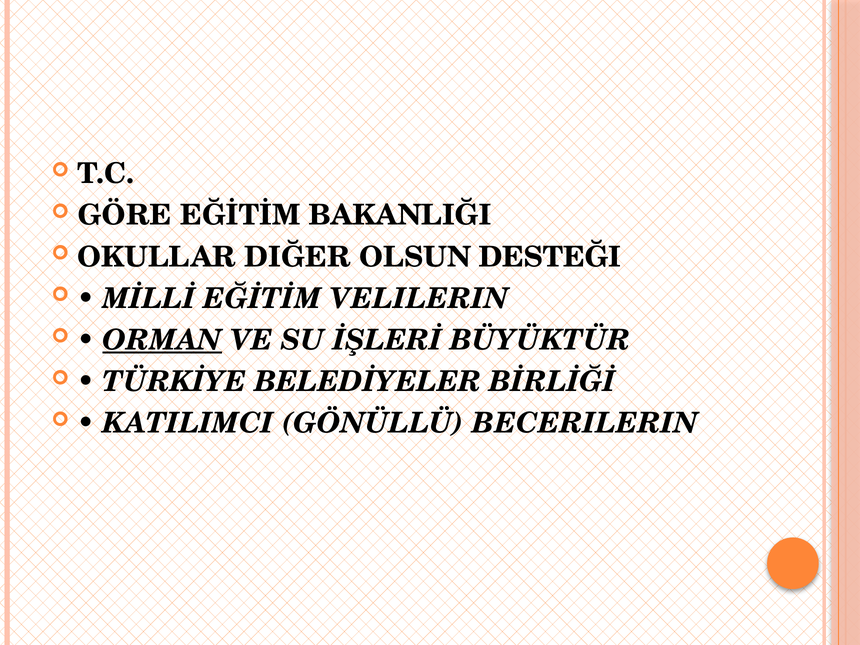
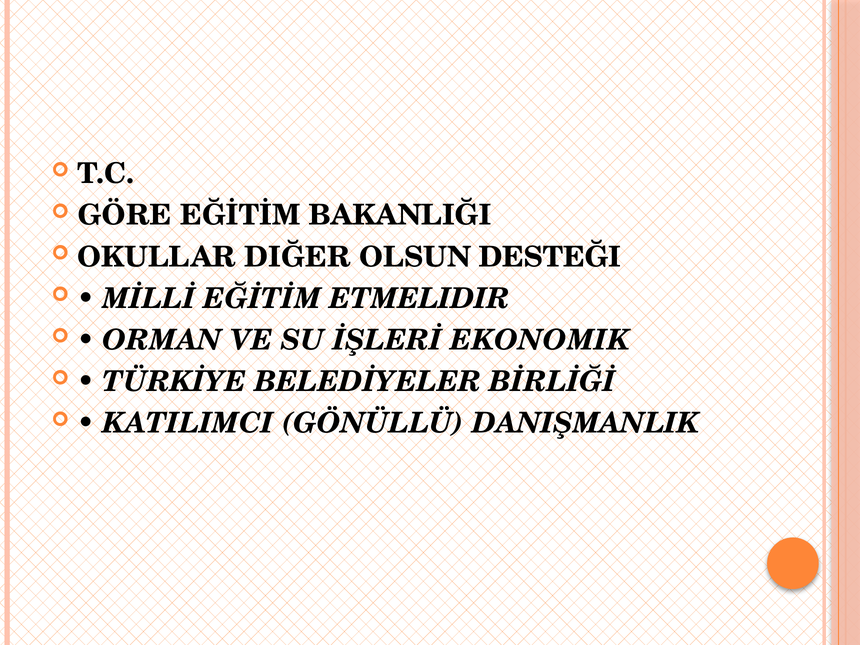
VELILERIN: VELILERIN -> ETMELIDIR
ORMAN underline: present -> none
BÜYÜKTÜR: BÜYÜKTÜR -> EKONOMIK
BECERILERIN: BECERILERIN -> DANIŞMANLIK
